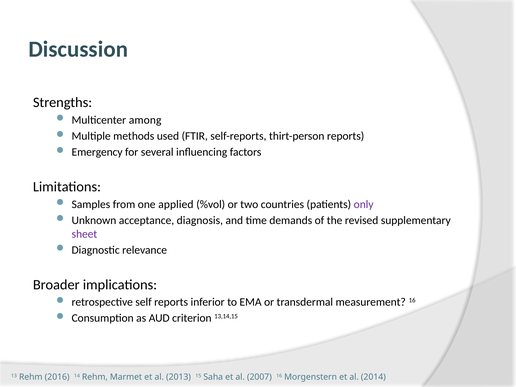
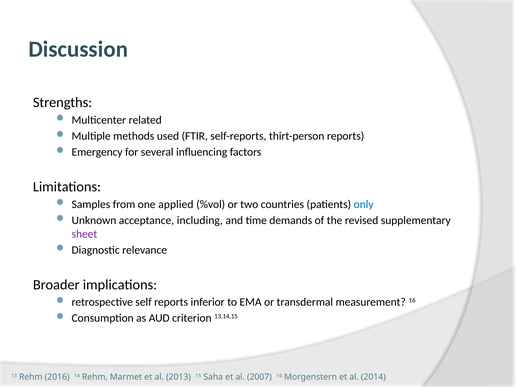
among: among -> related
only colour: purple -> blue
diagnosis: diagnosis -> including
